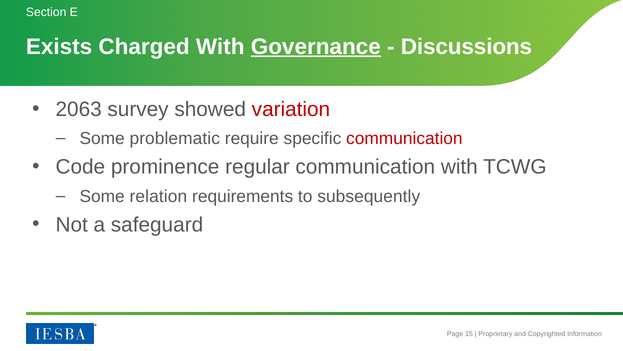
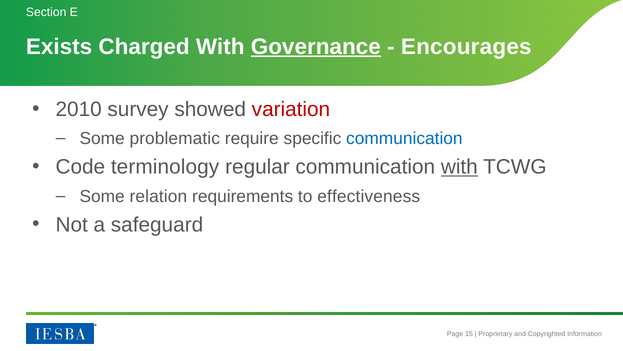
Discussions: Discussions -> Encourages
2063: 2063 -> 2010
communication at (404, 139) colour: red -> blue
prominence: prominence -> terminology
with at (459, 167) underline: none -> present
subsequently: subsequently -> effectiveness
